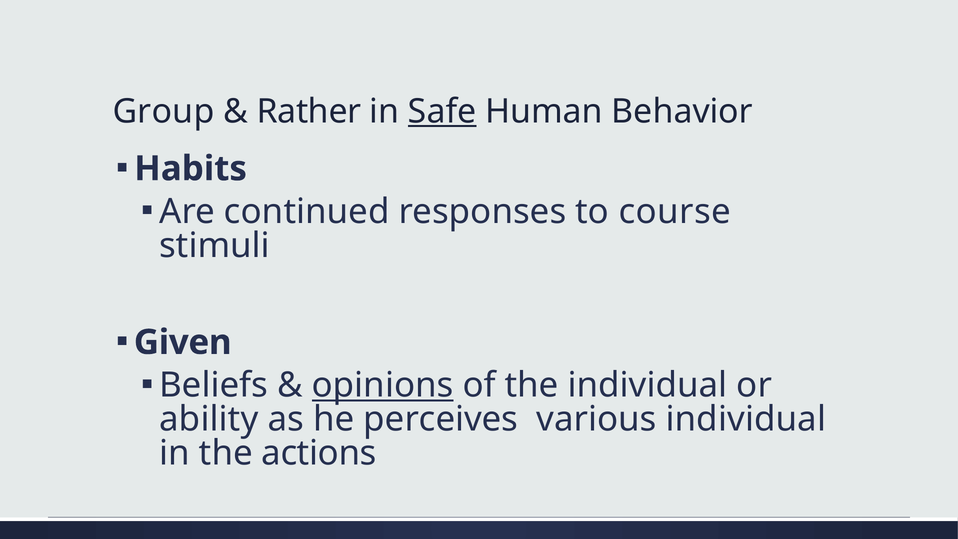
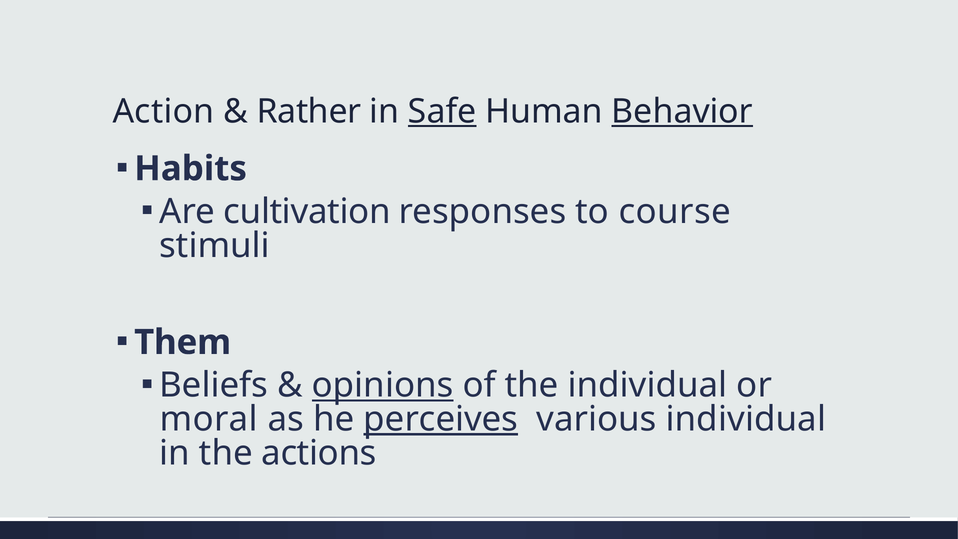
Group: Group -> Action
Behavior underline: none -> present
continued: continued -> cultivation
Given: Given -> Them
ability: ability -> moral
perceives underline: none -> present
